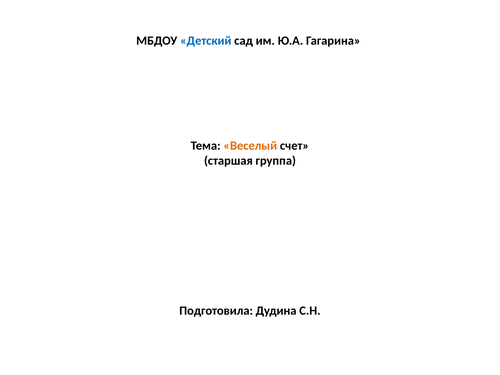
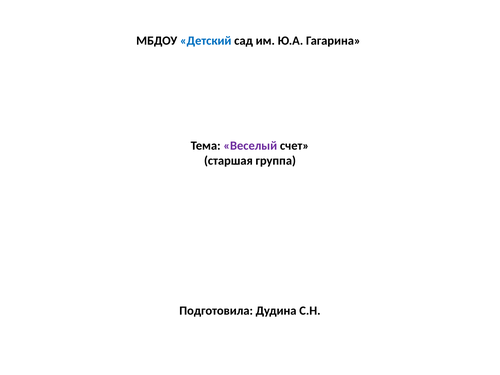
Веселый colour: orange -> purple
